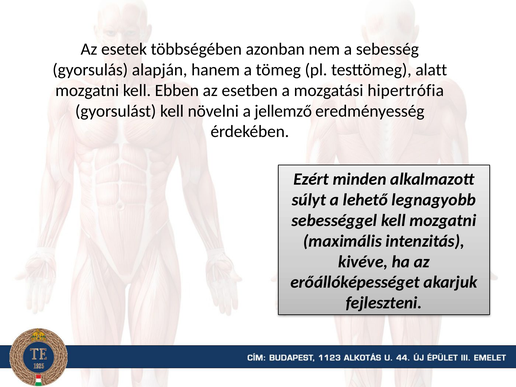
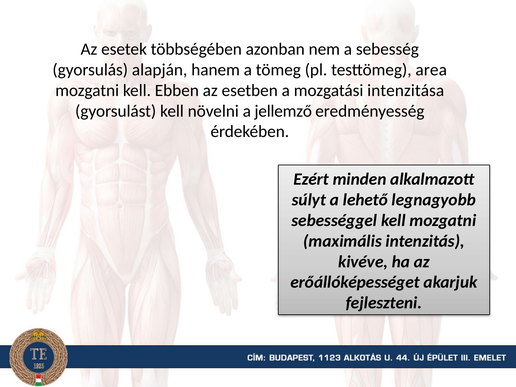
alatt: alatt -> area
hipertrófia: hipertrófia -> intenzitása
